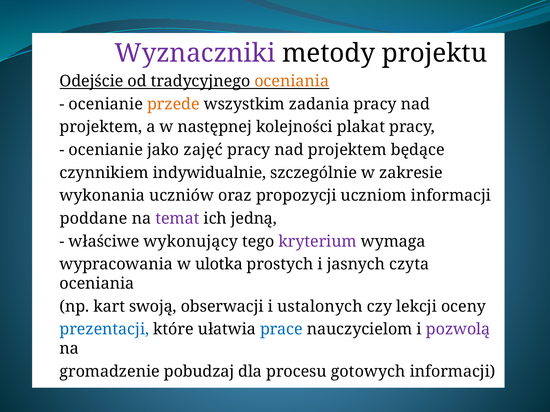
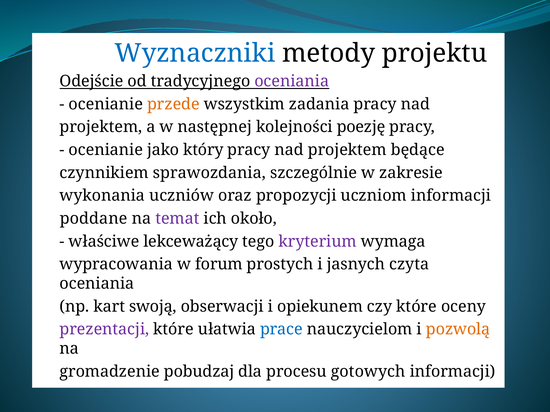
Wyznaczniki colour: purple -> blue
oceniania at (292, 81) colour: orange -> purple
plakat: plakat -> poezję
zajęć: zajęć -> który
indywidualnie: indywidualnie -> sprawozdania
jedną: jedną -> około
wykonujący: wykonujący -> lekceważący
ulotka: ulotka -> forum
ustalonych: ustalonych -> opiekunem
czy lekcji: lekcji -> które
prezentacji colour: blue -> purple
pozwolą colour: purple -> orange
